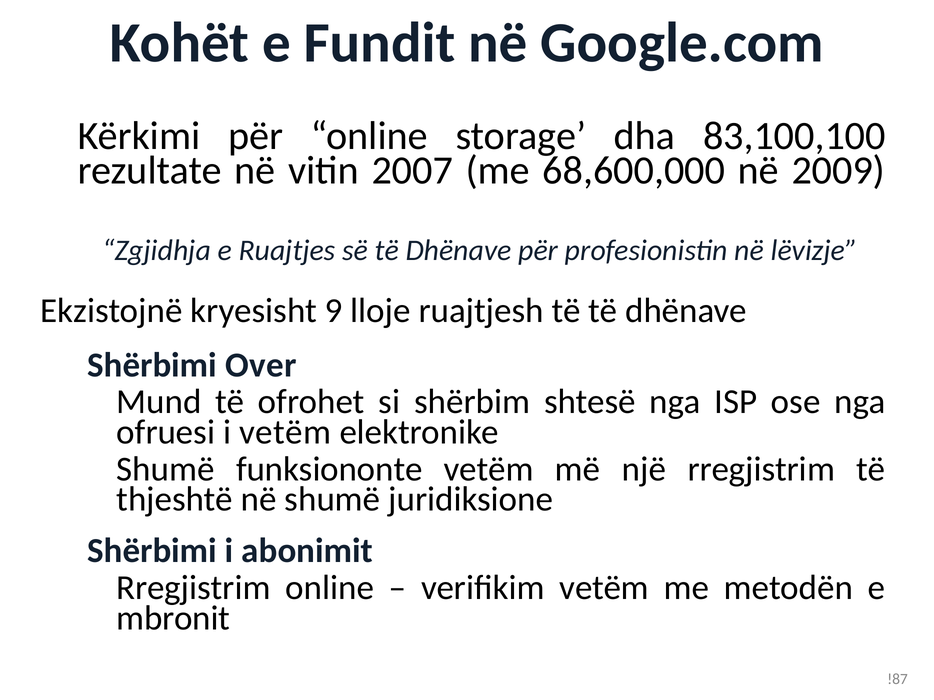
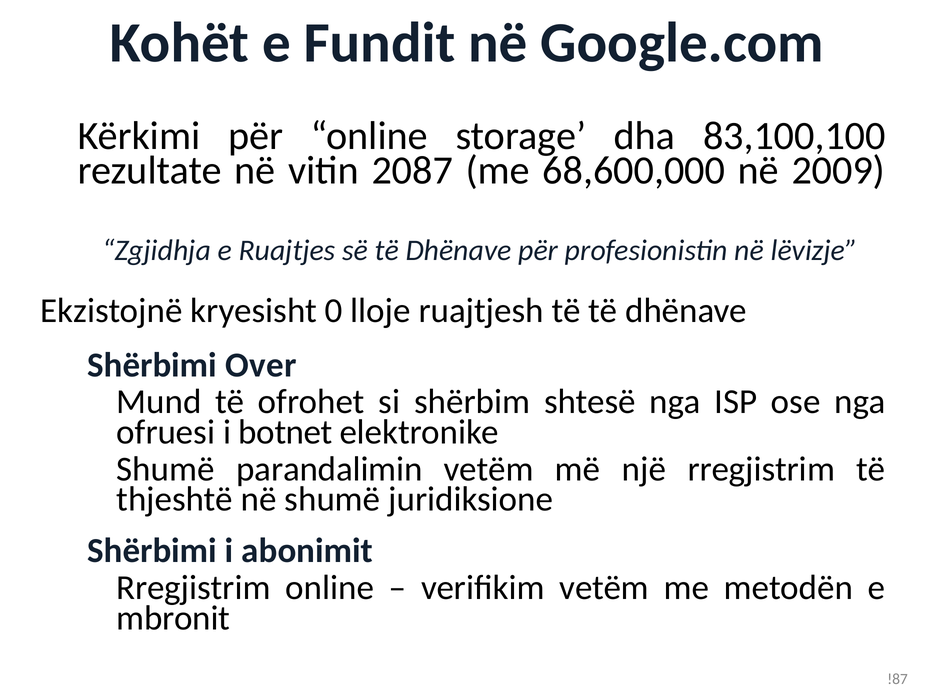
2007: 2007 -> 2087
9: 9 -> 0
i vetëm: vetëm -> botnet
funksiononte: funksiononte -> parandalimin
